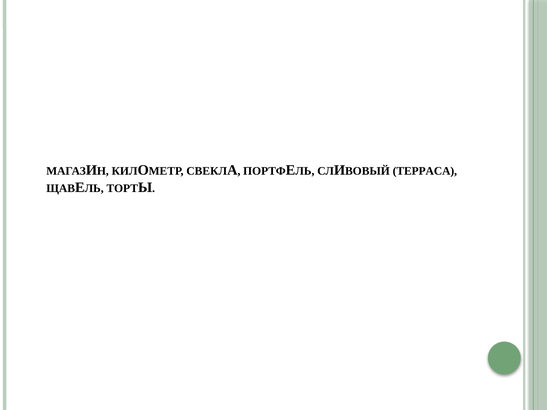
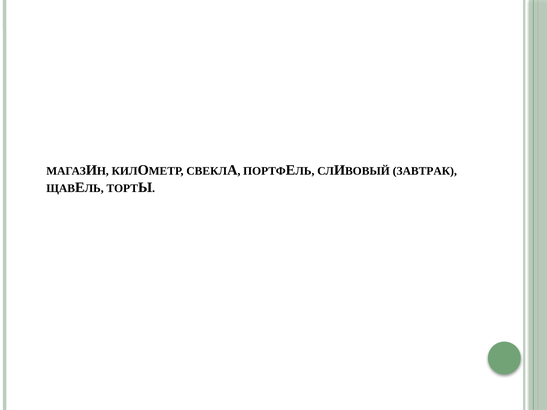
ТЕРРАСА: ТЕРРАСА -> ЗАВТРАК
